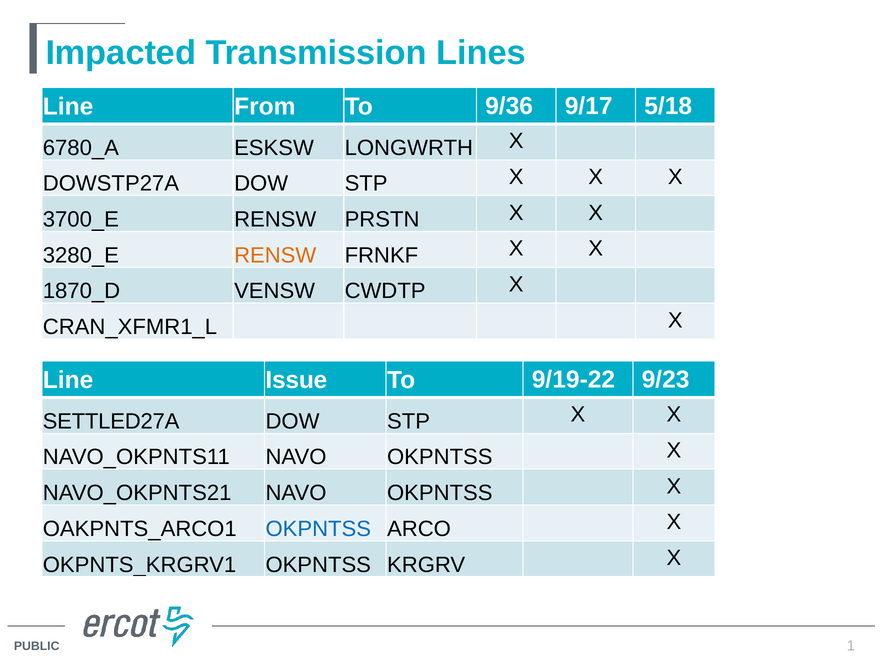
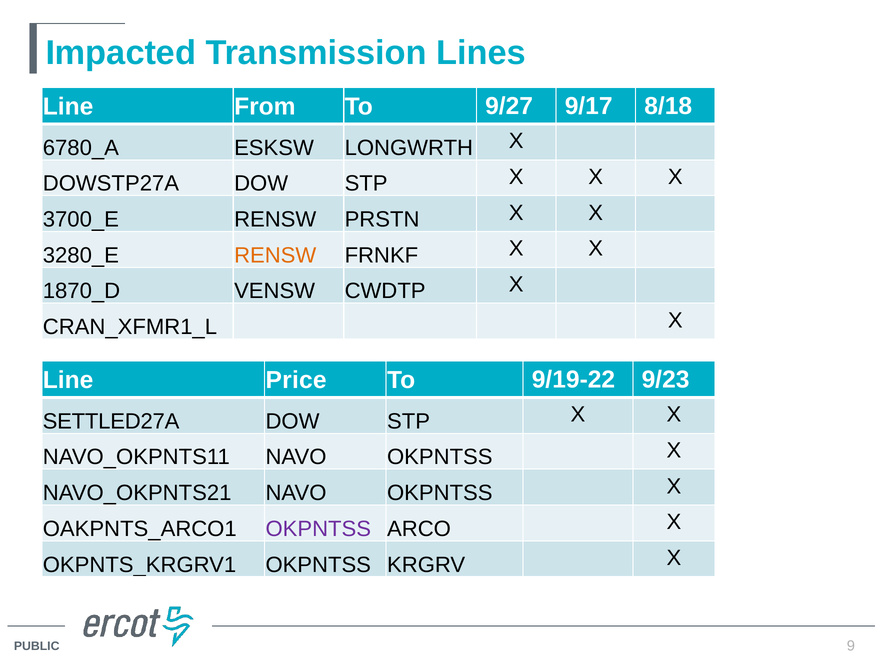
9/36: 9/36 -> 9/27
5/18: 5/18 -> 8/18
Issue: Issue -> Price
OKPNTSS at (318, 529) colour: blue -> purple
1: 1 -> 9
